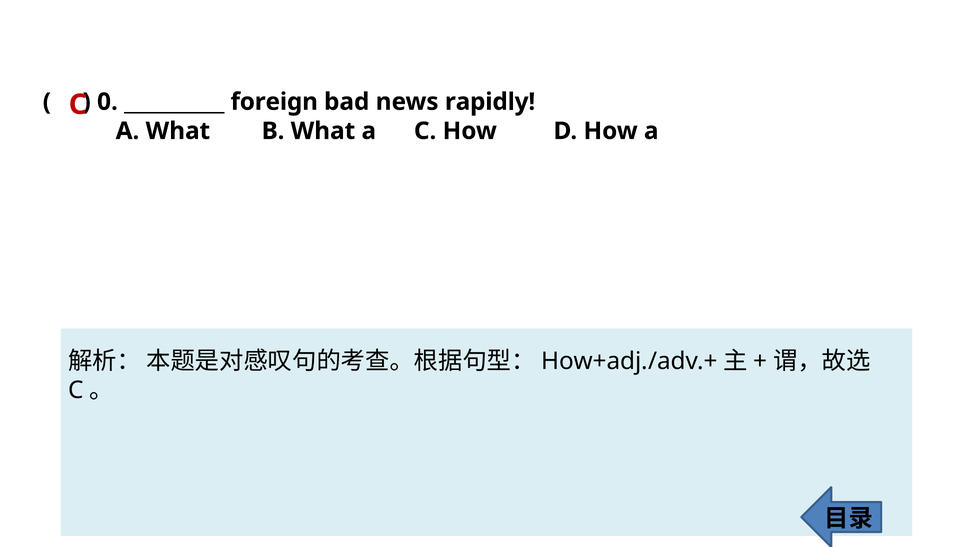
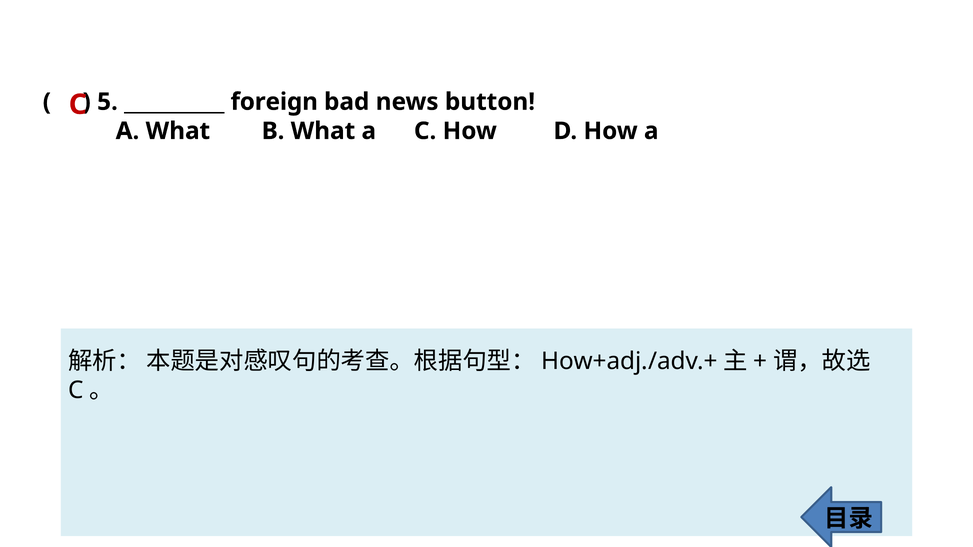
0: 0 -> 5
rapidly: rapidly -> button
